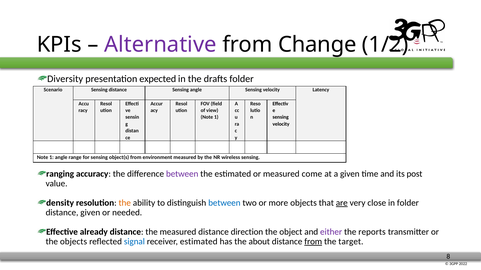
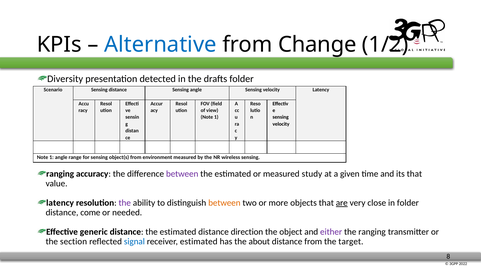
Alternative colour: purple -> blue
expected: expected -> detected
come: come -> study
its post: post -> that
density at (60, 203): density -> latency
the at (125, 203) colour: orange -> purple
between at (224, 203) colour: blue -> orange
distance given: given -> come
already: already -> generic
distance the measured: measured -> estimated
the reports: reports -> ranging
the objects: objects -> section
from at (313, 242) underline: present -> none
